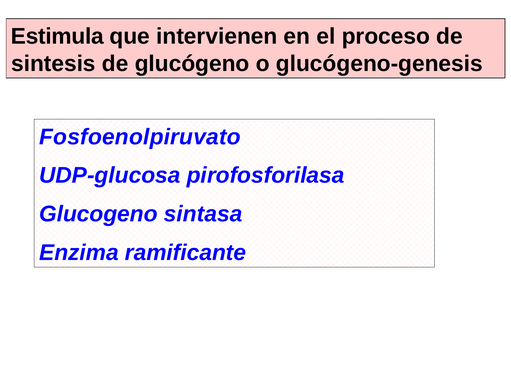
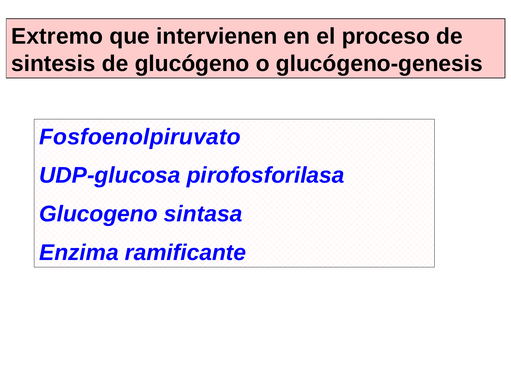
Estimula: Estimula -> Extremo
